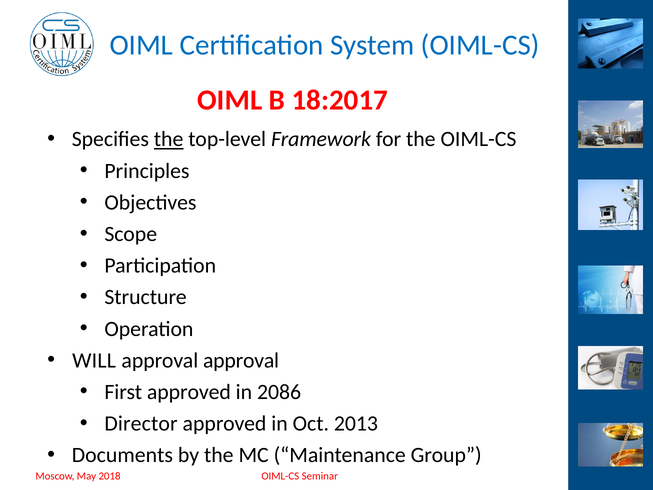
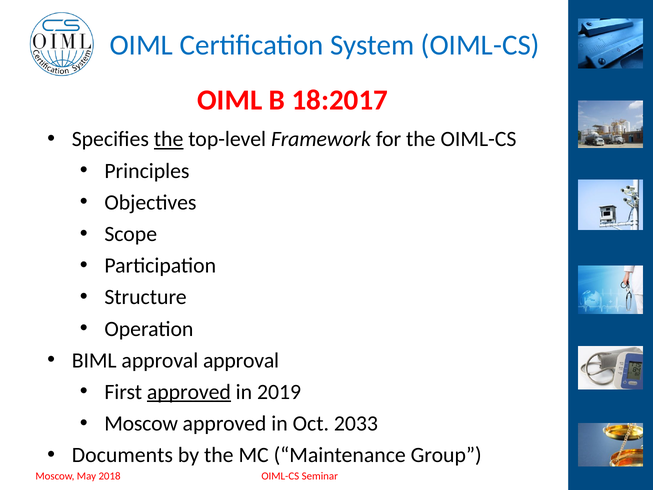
WILL: WILL -> BIML
approved at (189, 392) underline: none -> present
2086: 2086 -> 2019
Director at (141, 423): Director -> Moscow
2013: 2013 -> 2033
